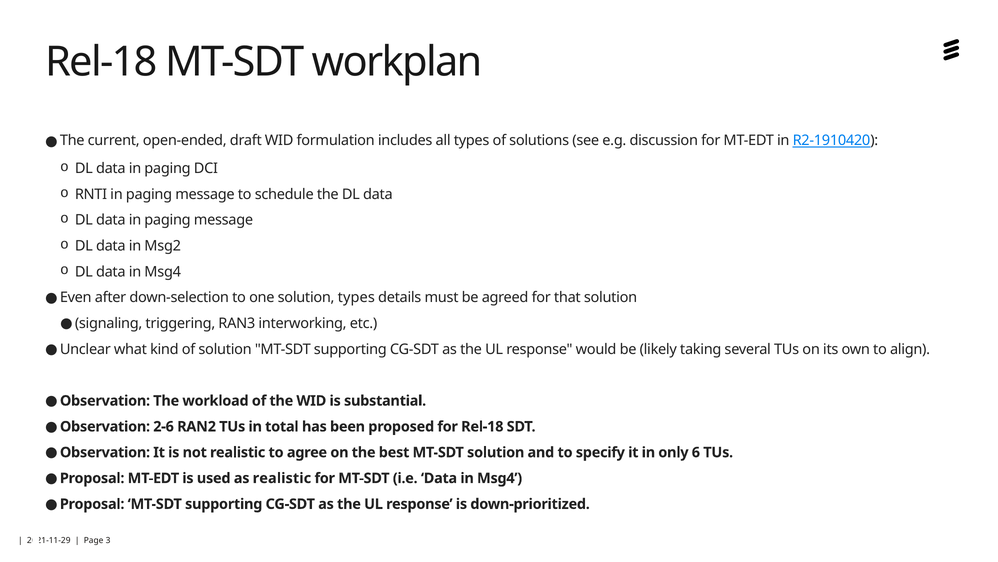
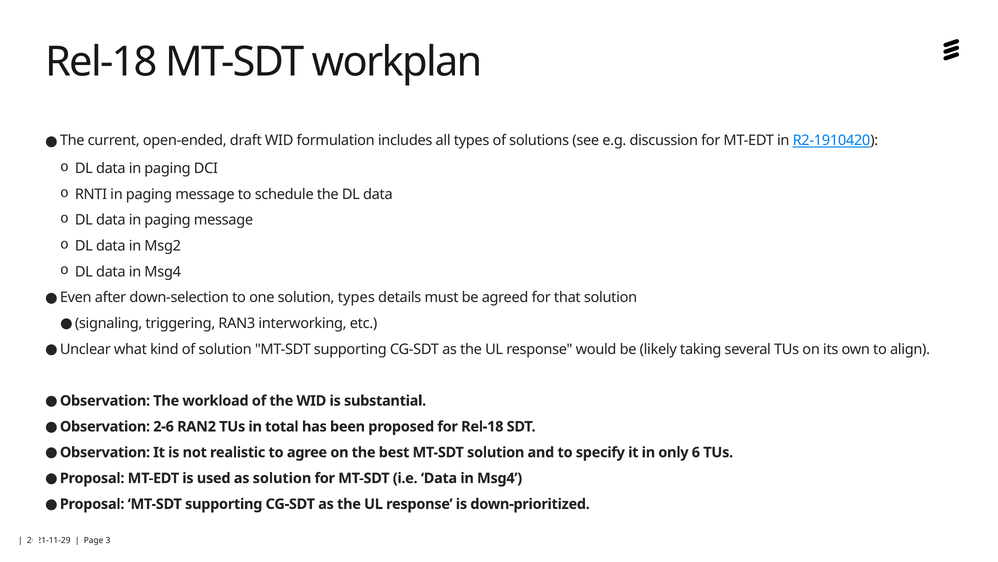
as realistic: realistic -> solution
